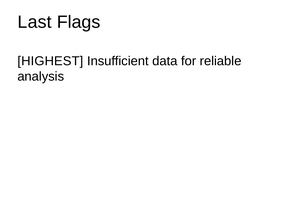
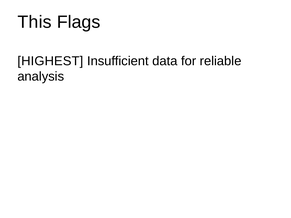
Last: Last -> This
